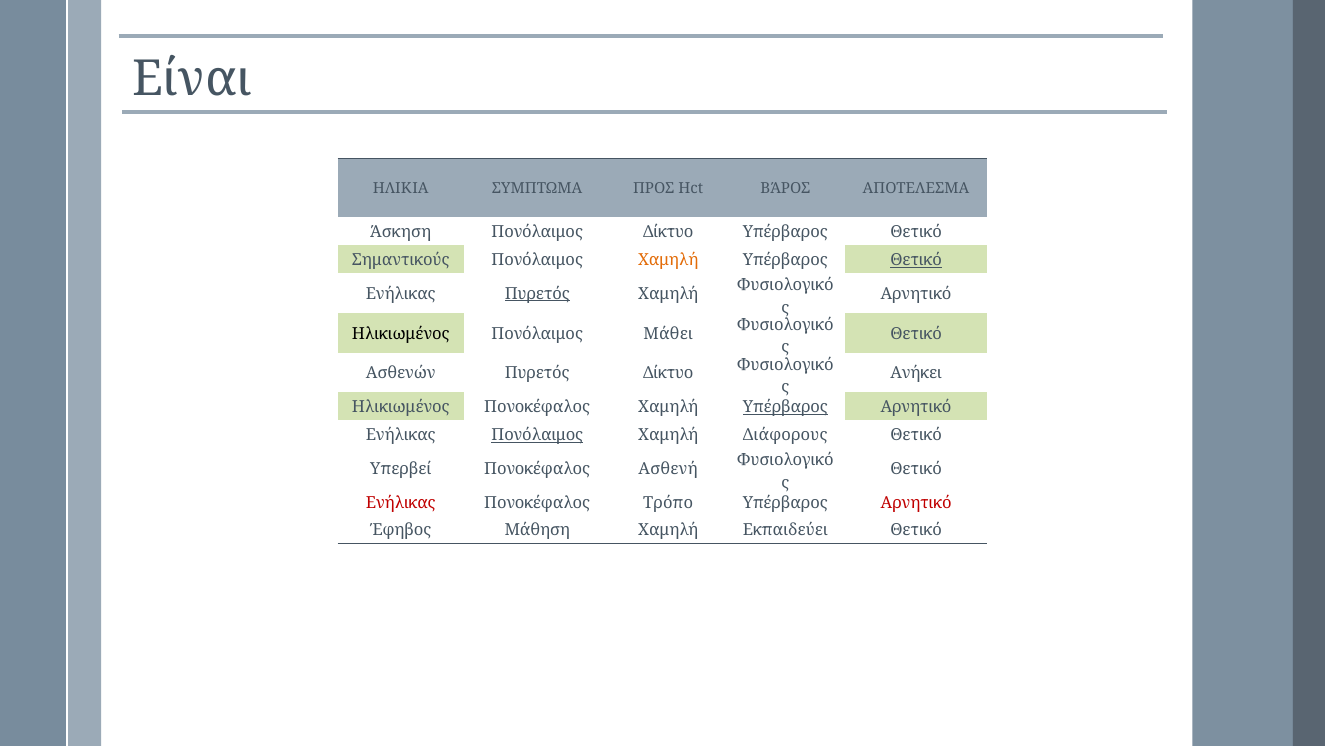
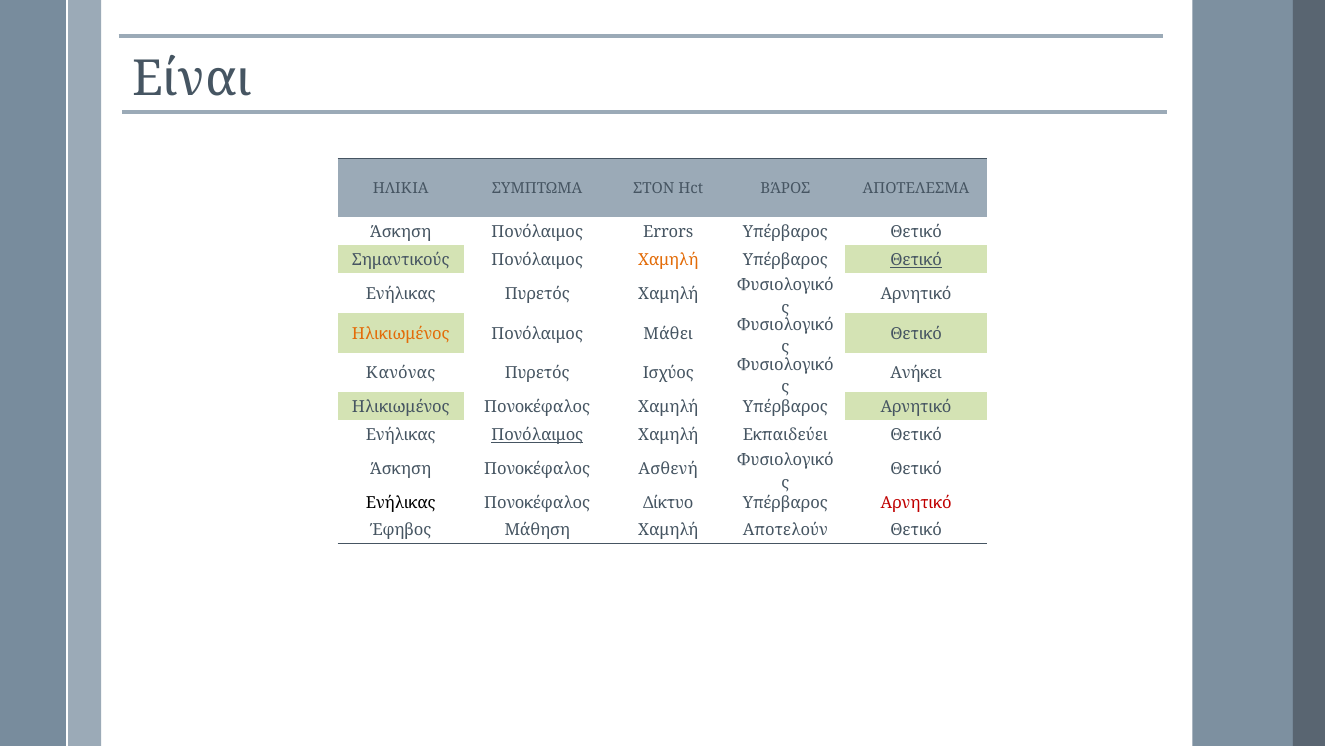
ΠΡΟΣ: ΠΡΟΣ -> ΣΤΟΝ
Πονόλαιμος Δίκτυο: Δίκτυο -> Errors
Πυρετός at (537, 294) underline: present -> none
Ηλικιωμένος at (401, 333) colour: black -> orange
Ασθενών: Ασθενών -> Κανόνας
Πυρετός Δίκτυο: Δίκτυο -> Ισχύος
Υπέρβαρος at (785, 407) underline: present -> none
Διάφορους: Διάφορους -> Εκπαιδεύει
Υπερβεί at (401, 468): Υπερβεί -> Άσκηση
Ενήλικας at (401, 502) colour: red -> black
Τρόπο: Τρόπο -> Δίκτυο
Εκπαιδεύει: Εκπαιδεύει -> Αποτελούν
